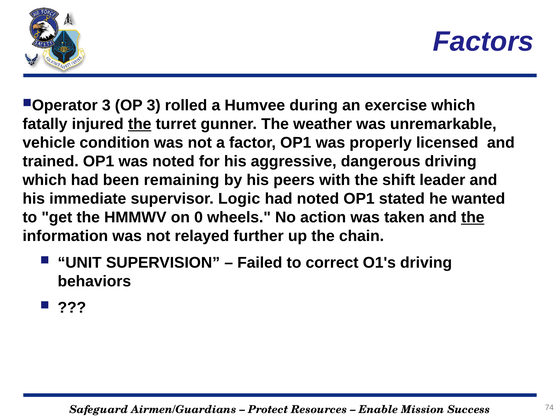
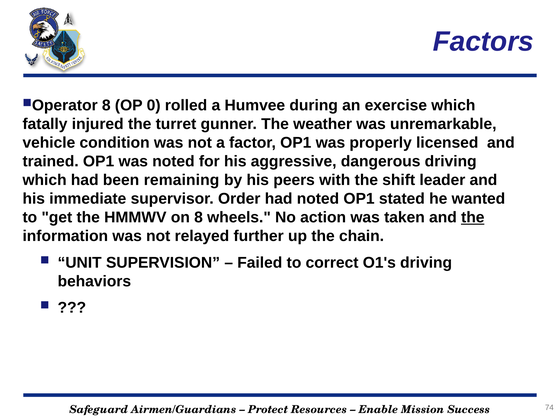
3 at (106, 105): 3 -> 8
OP 3: 3 -> 0
the at (140, 124) underline: present -> none
Logic: Logic -> Order
on 0: 0 -> 8
